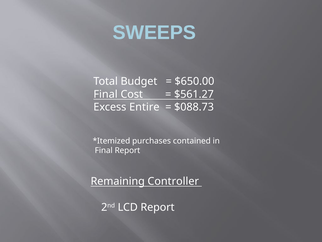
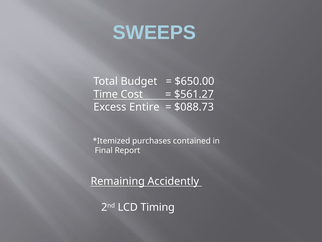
Final at (106, 94): Final -> Time
Controller: Controller -> Accidently
LCD Report: Report -> Timing
